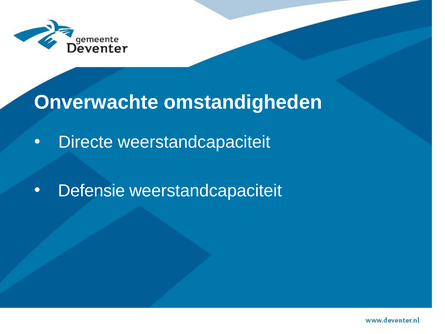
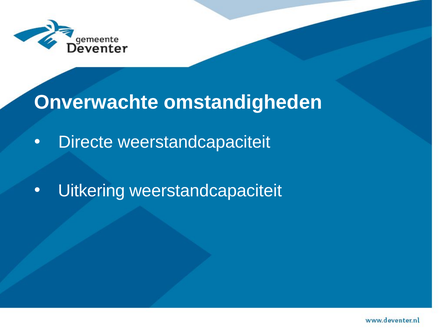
Defensie: Defensie -> Uitkering
